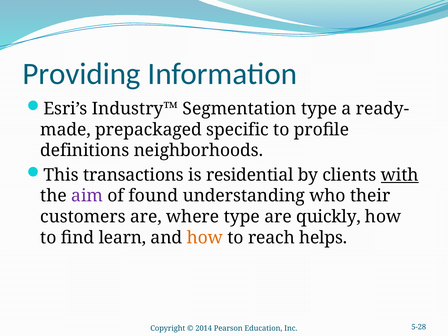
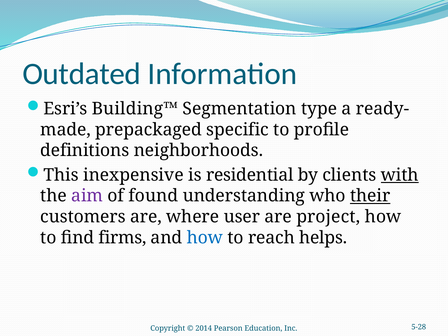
Providing: Providing -> Outdated
Industry™: Industry™ -> Building™
transactions: transactions -> inexpensive
their underline: none -> present
where type: type -> user
quickly: quickly -> project
learn: learn -> firms
how at (205, 238) colour: orange -> blue
